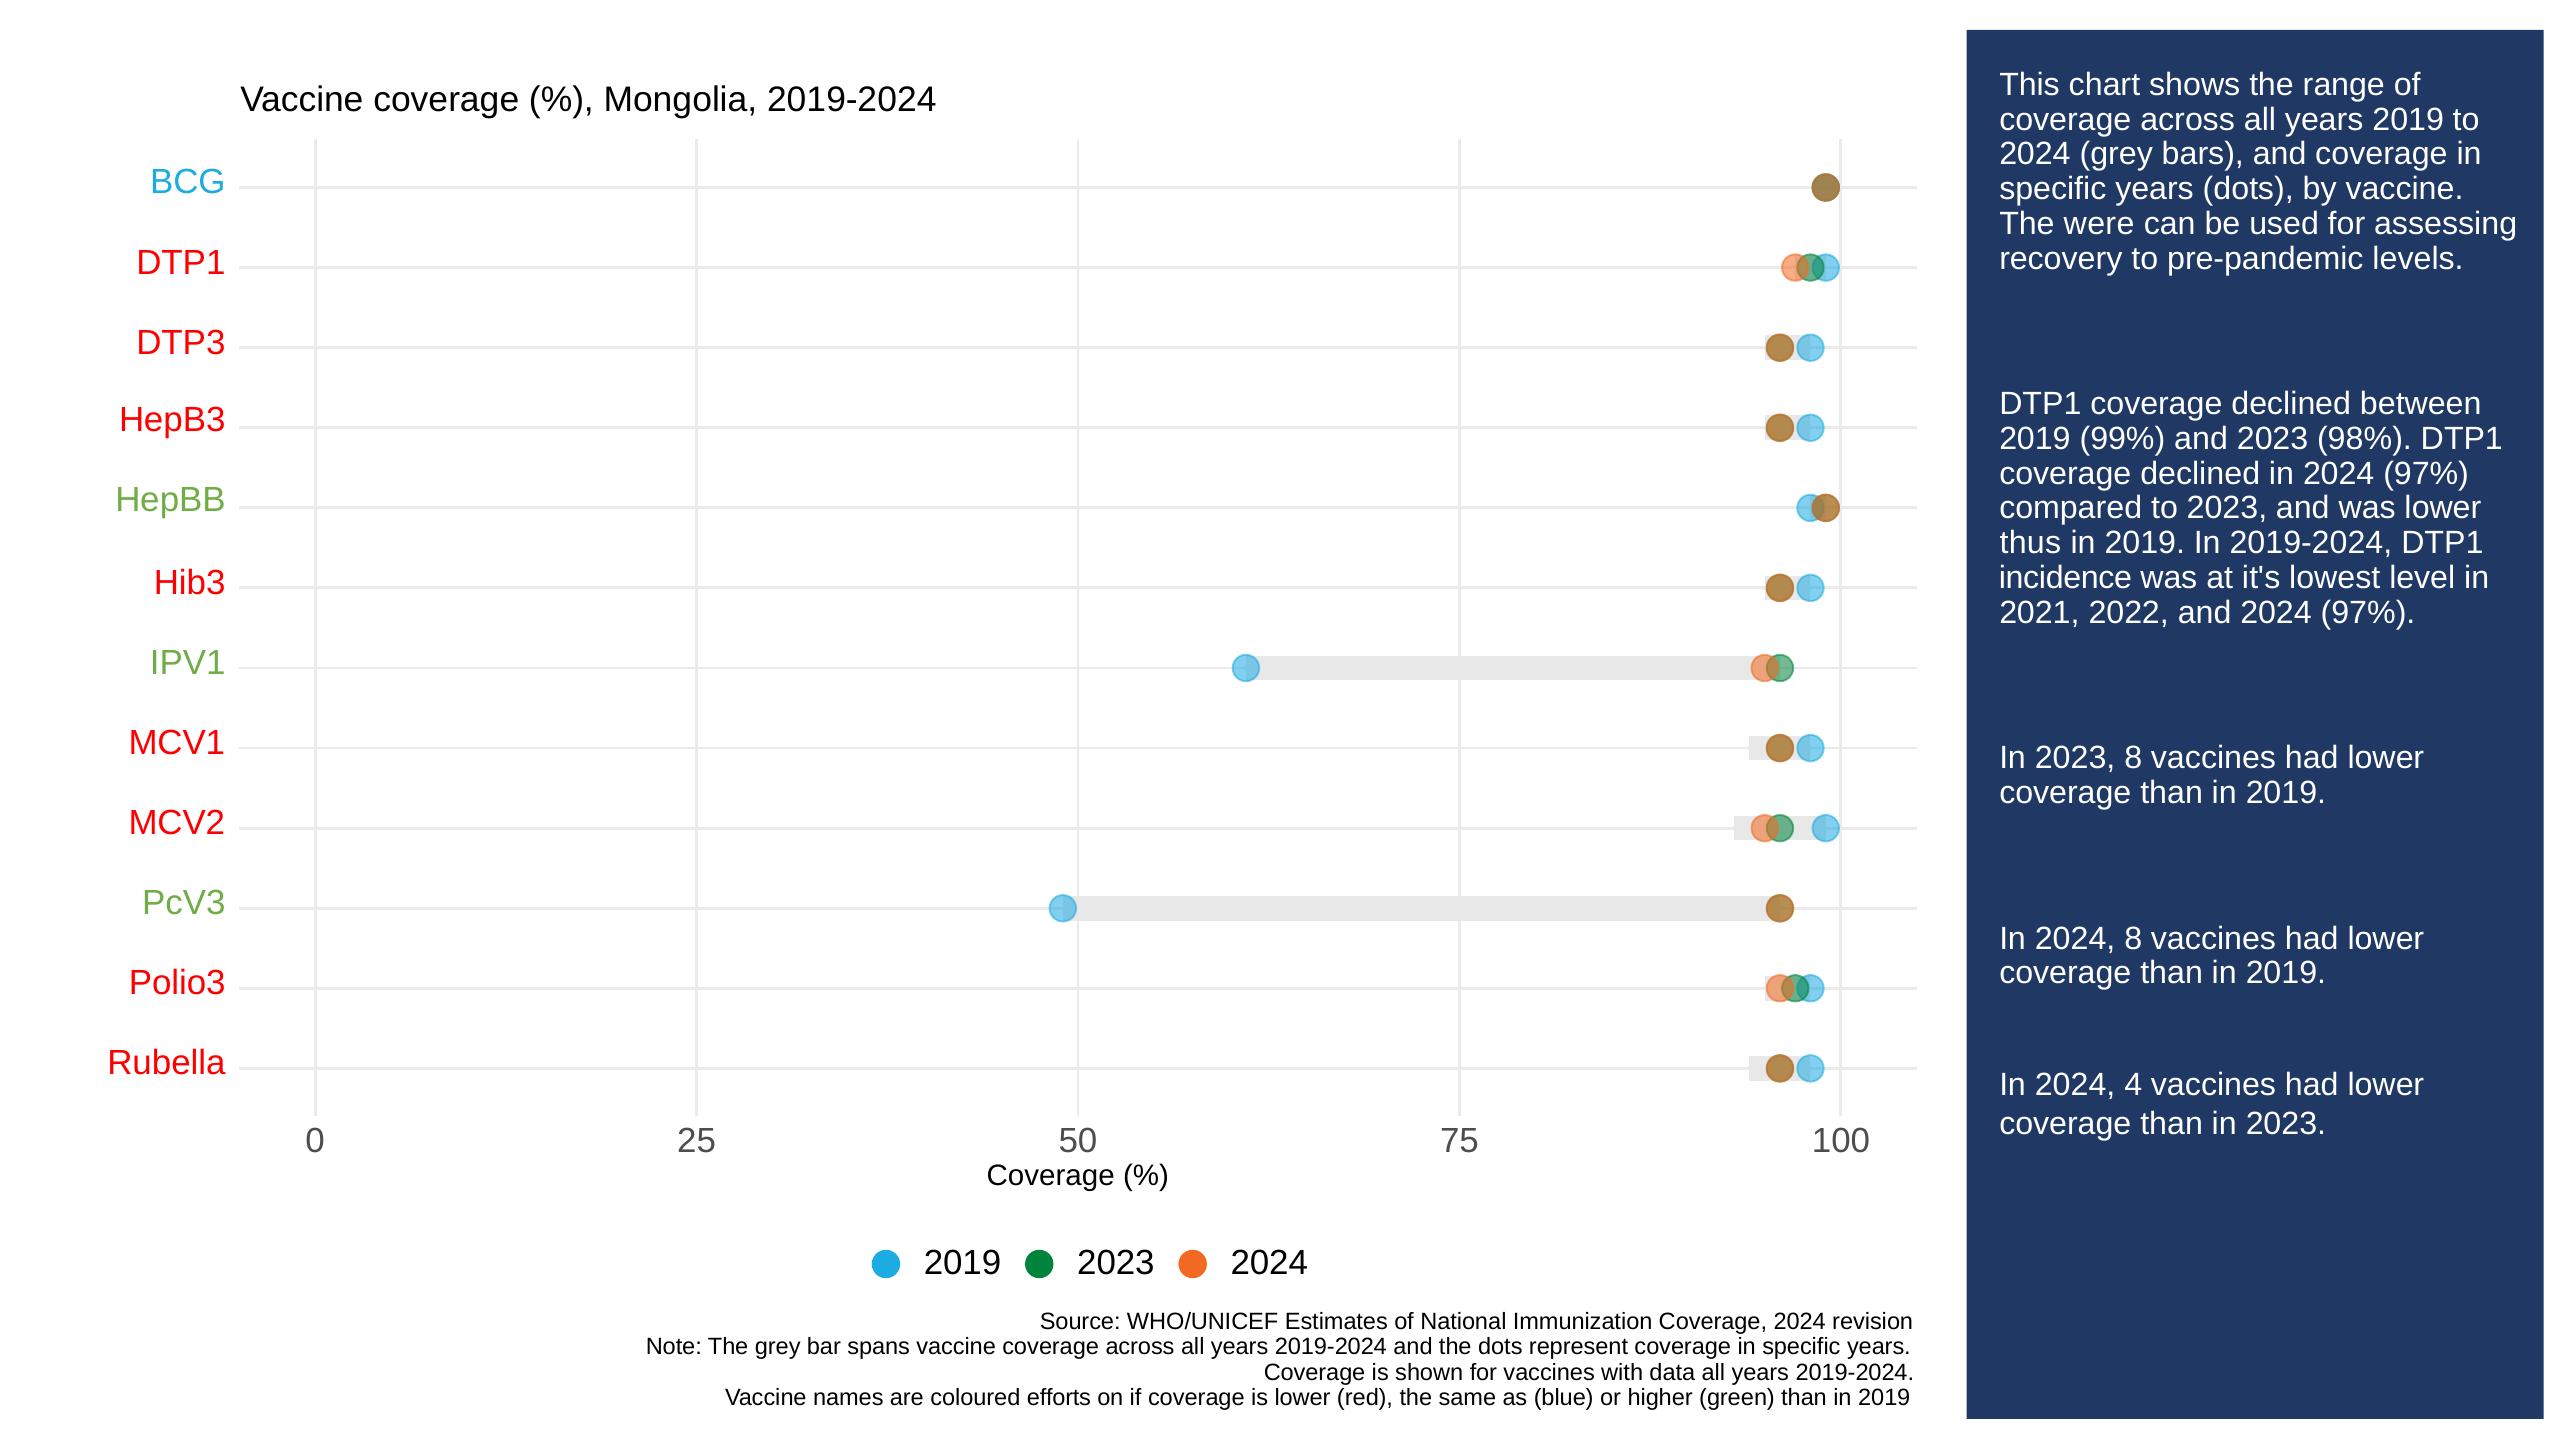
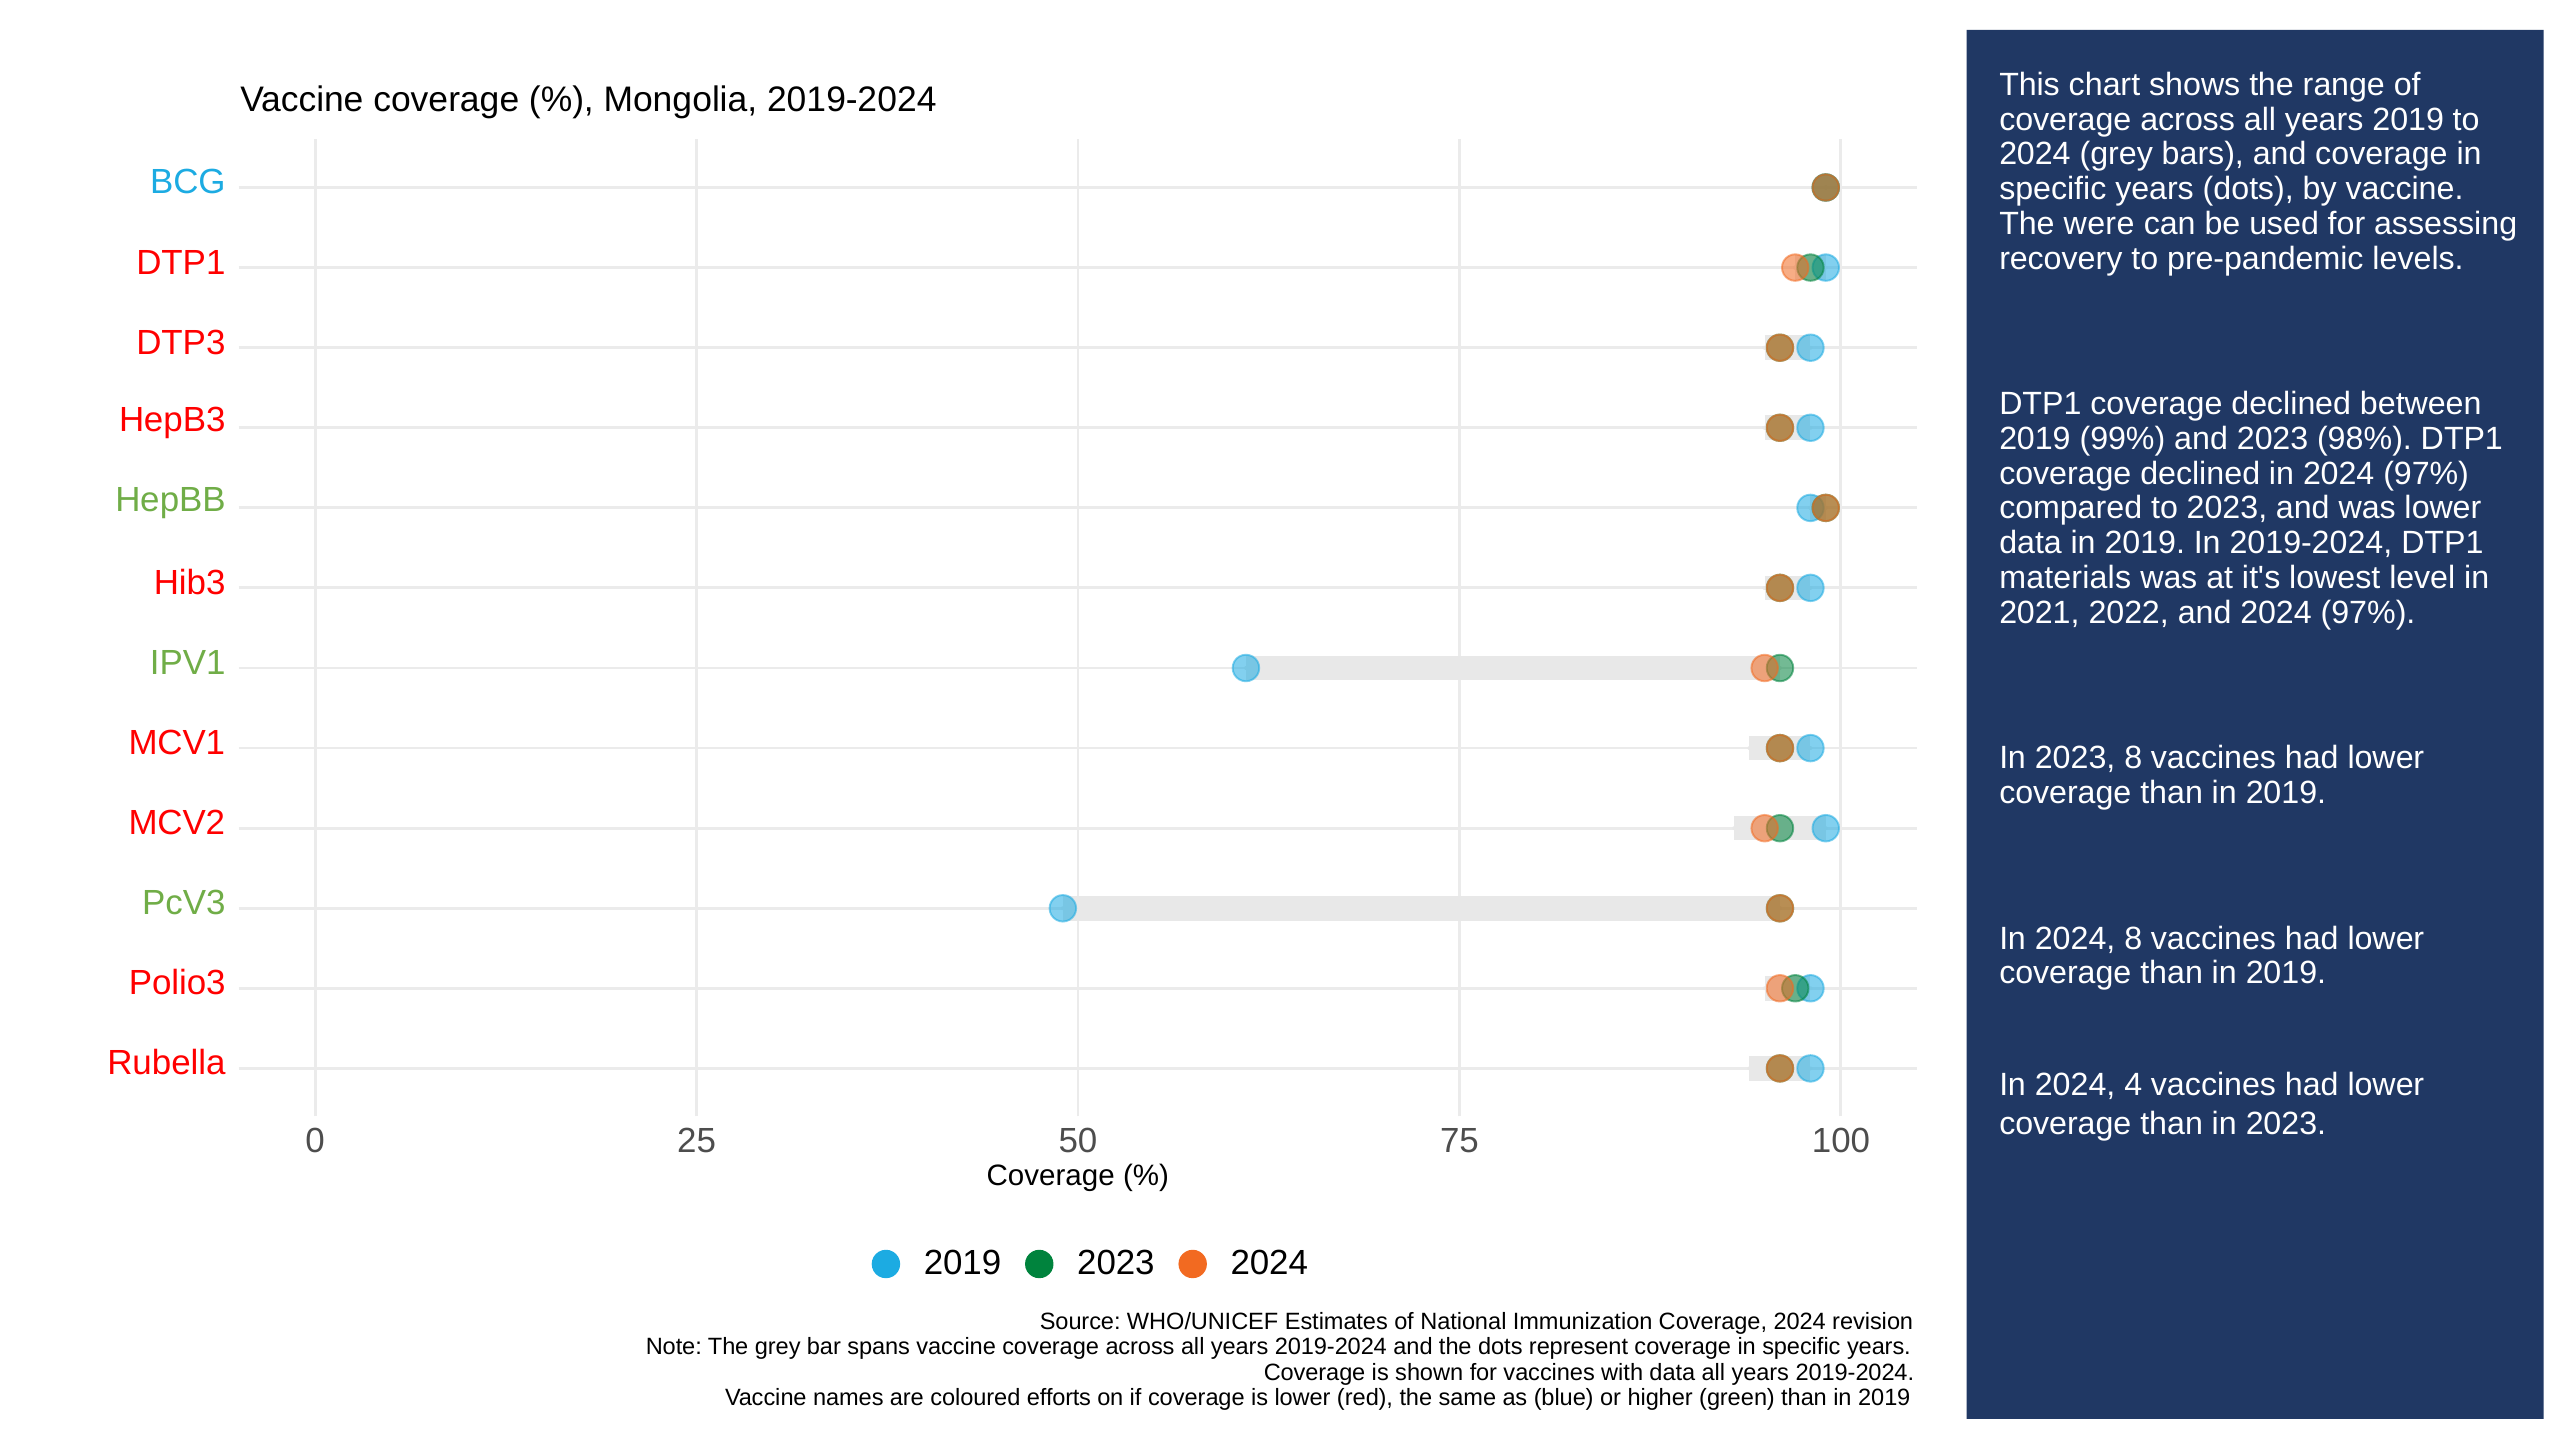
thus at (2030, 543): thus -> data
incidence: incidence -> materials
